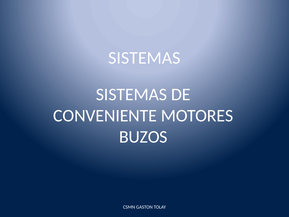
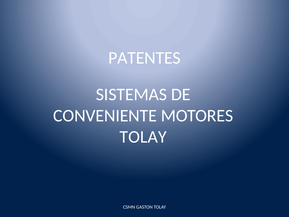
SISTEMAS at (144, 58): SISTEMAS -> PATENTES
BUZOS at (143, 137): BUZOS -> TOLAY
